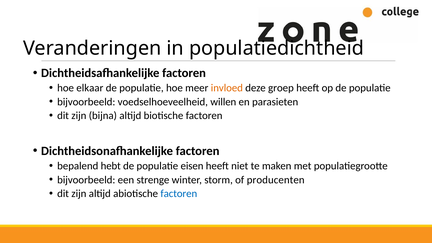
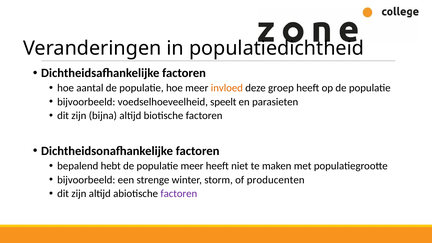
elkaar: elkaar -> aantal
willen: willen -> speelt
populatie eisen: eisen -> meer
factoren at (179, 194) colour: blue -> purple
